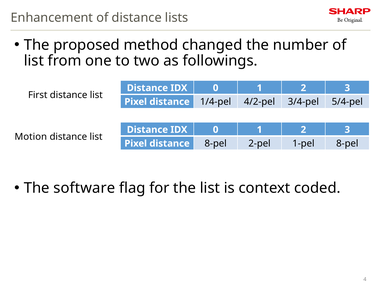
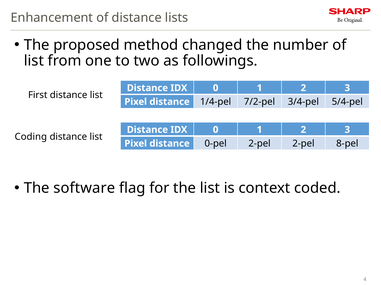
4/2-pel: 4/2-pel -> 7/2-pel
Motion: Motion -> Coding
distance 8-pel: 8-pel -> 0-pel
2-pel 1-pel: 1-pel -> 2-pel
